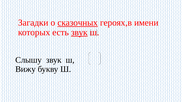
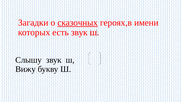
звук at (79, 33) underline: present -> none
